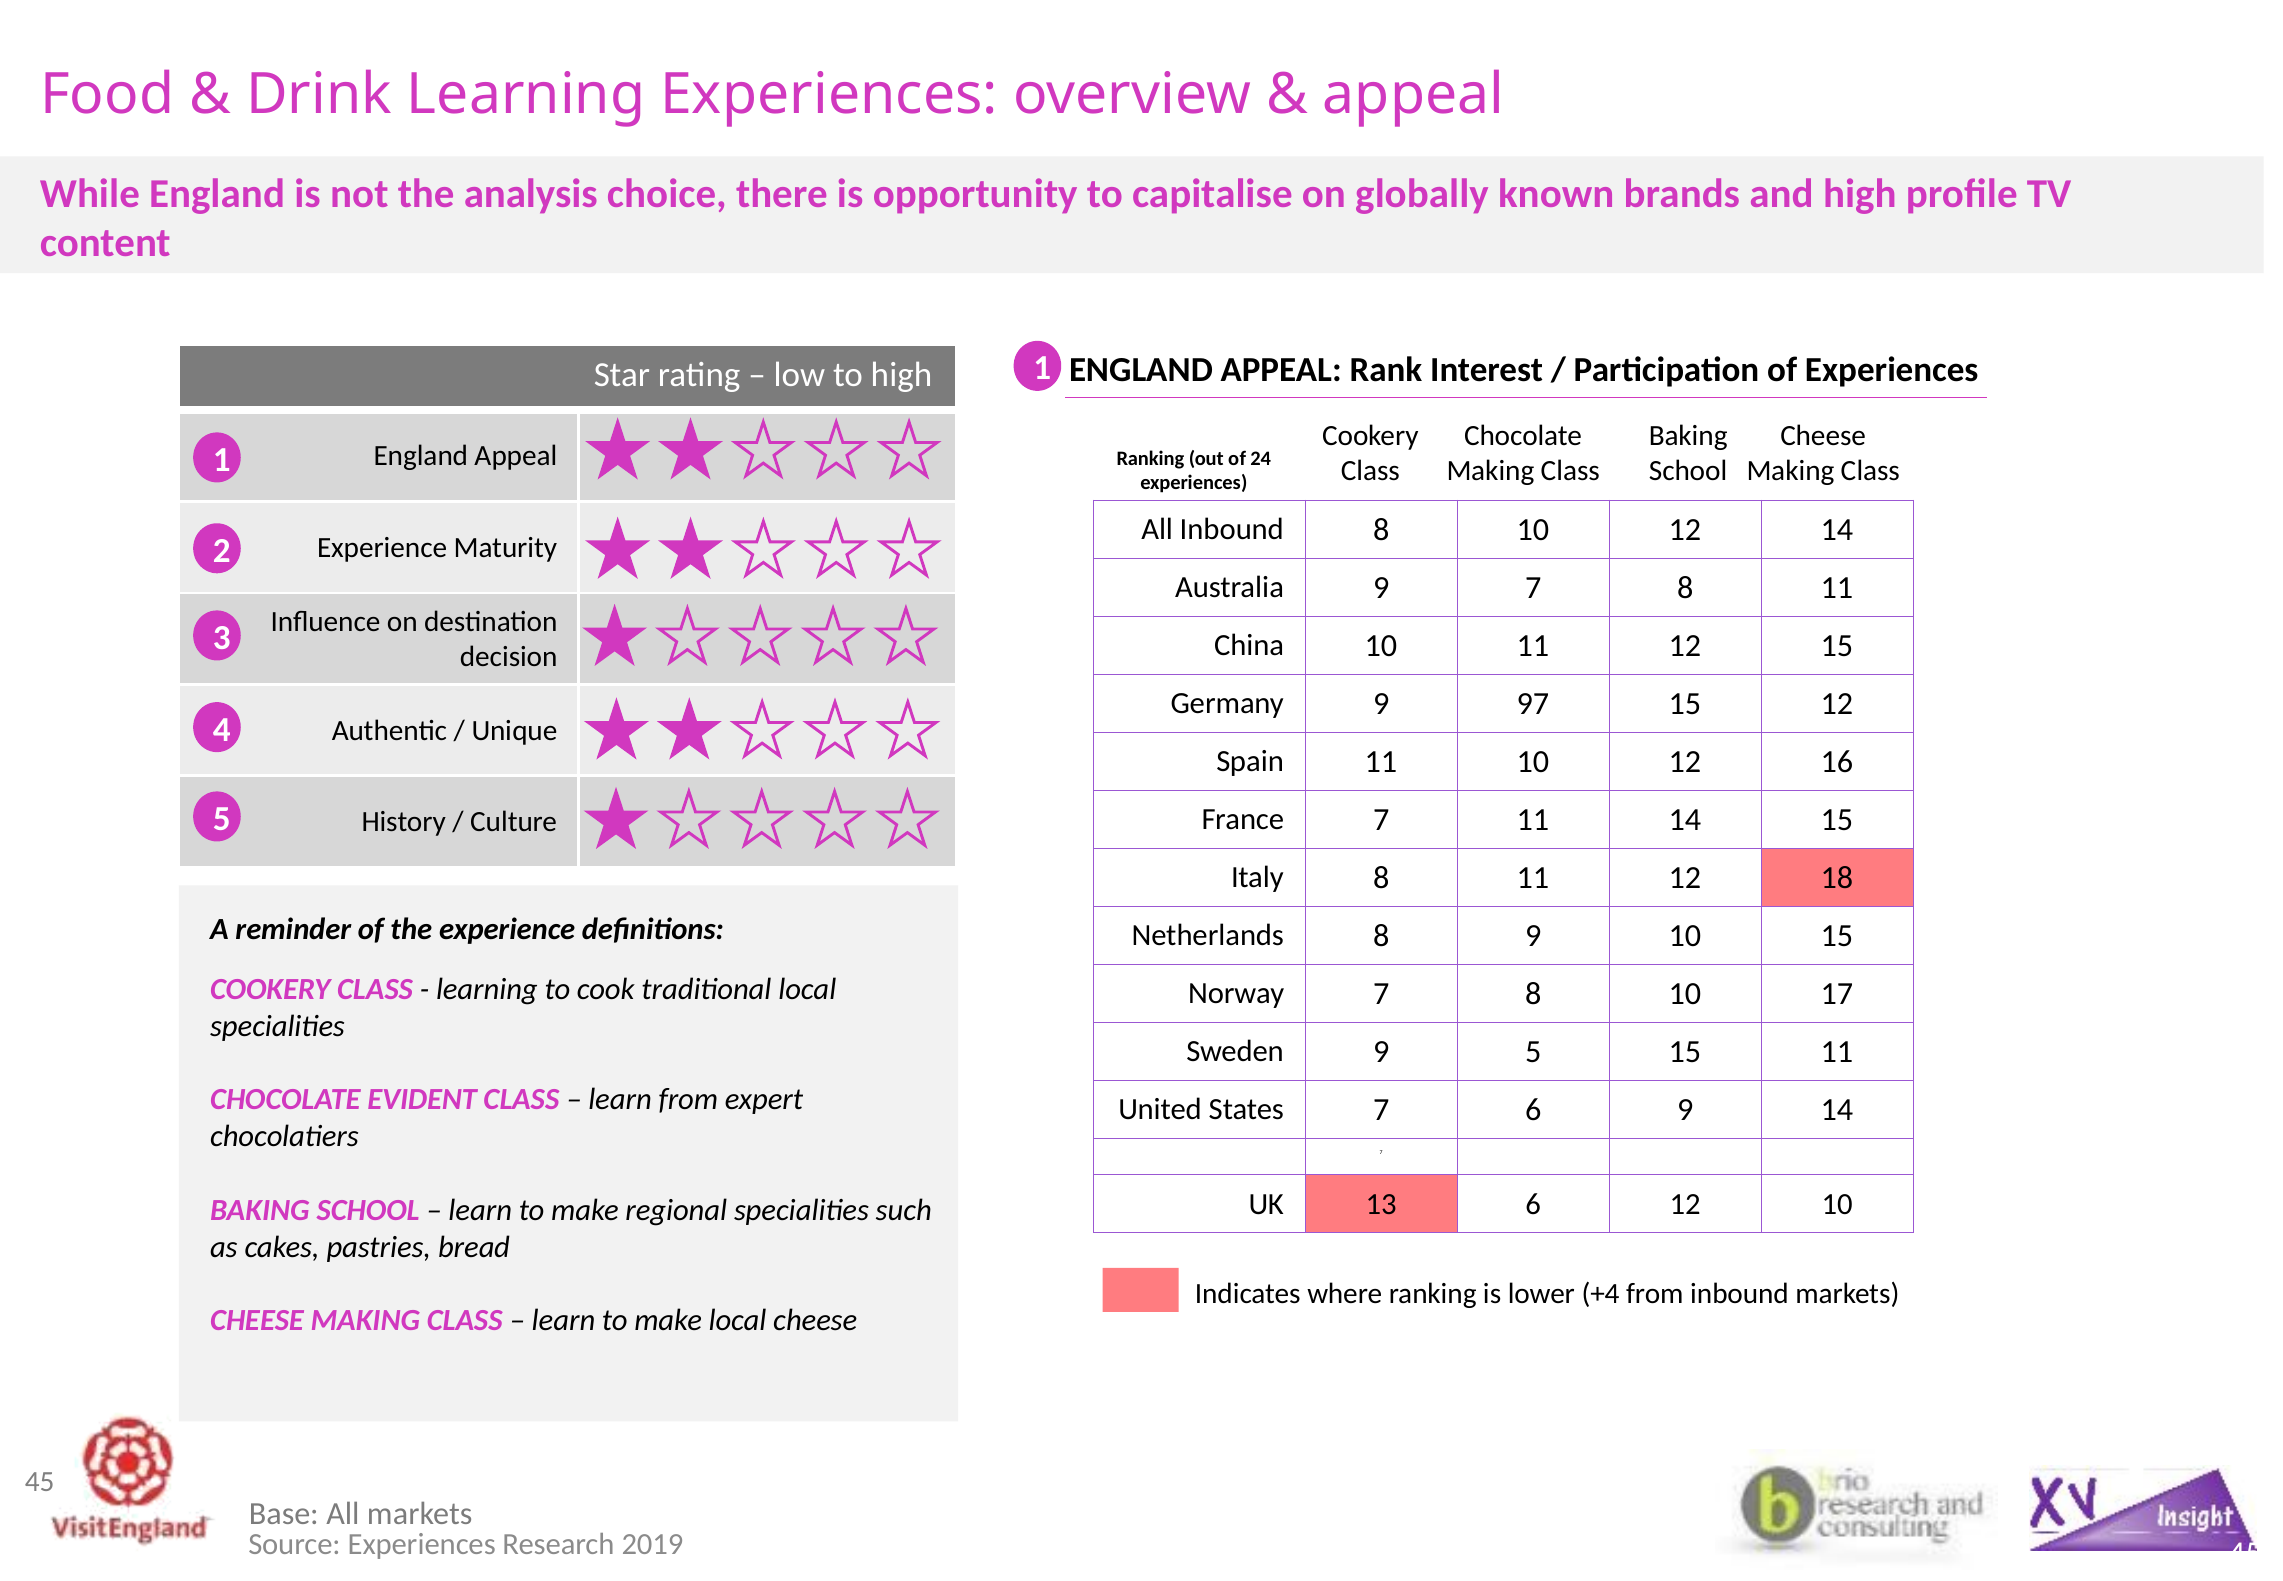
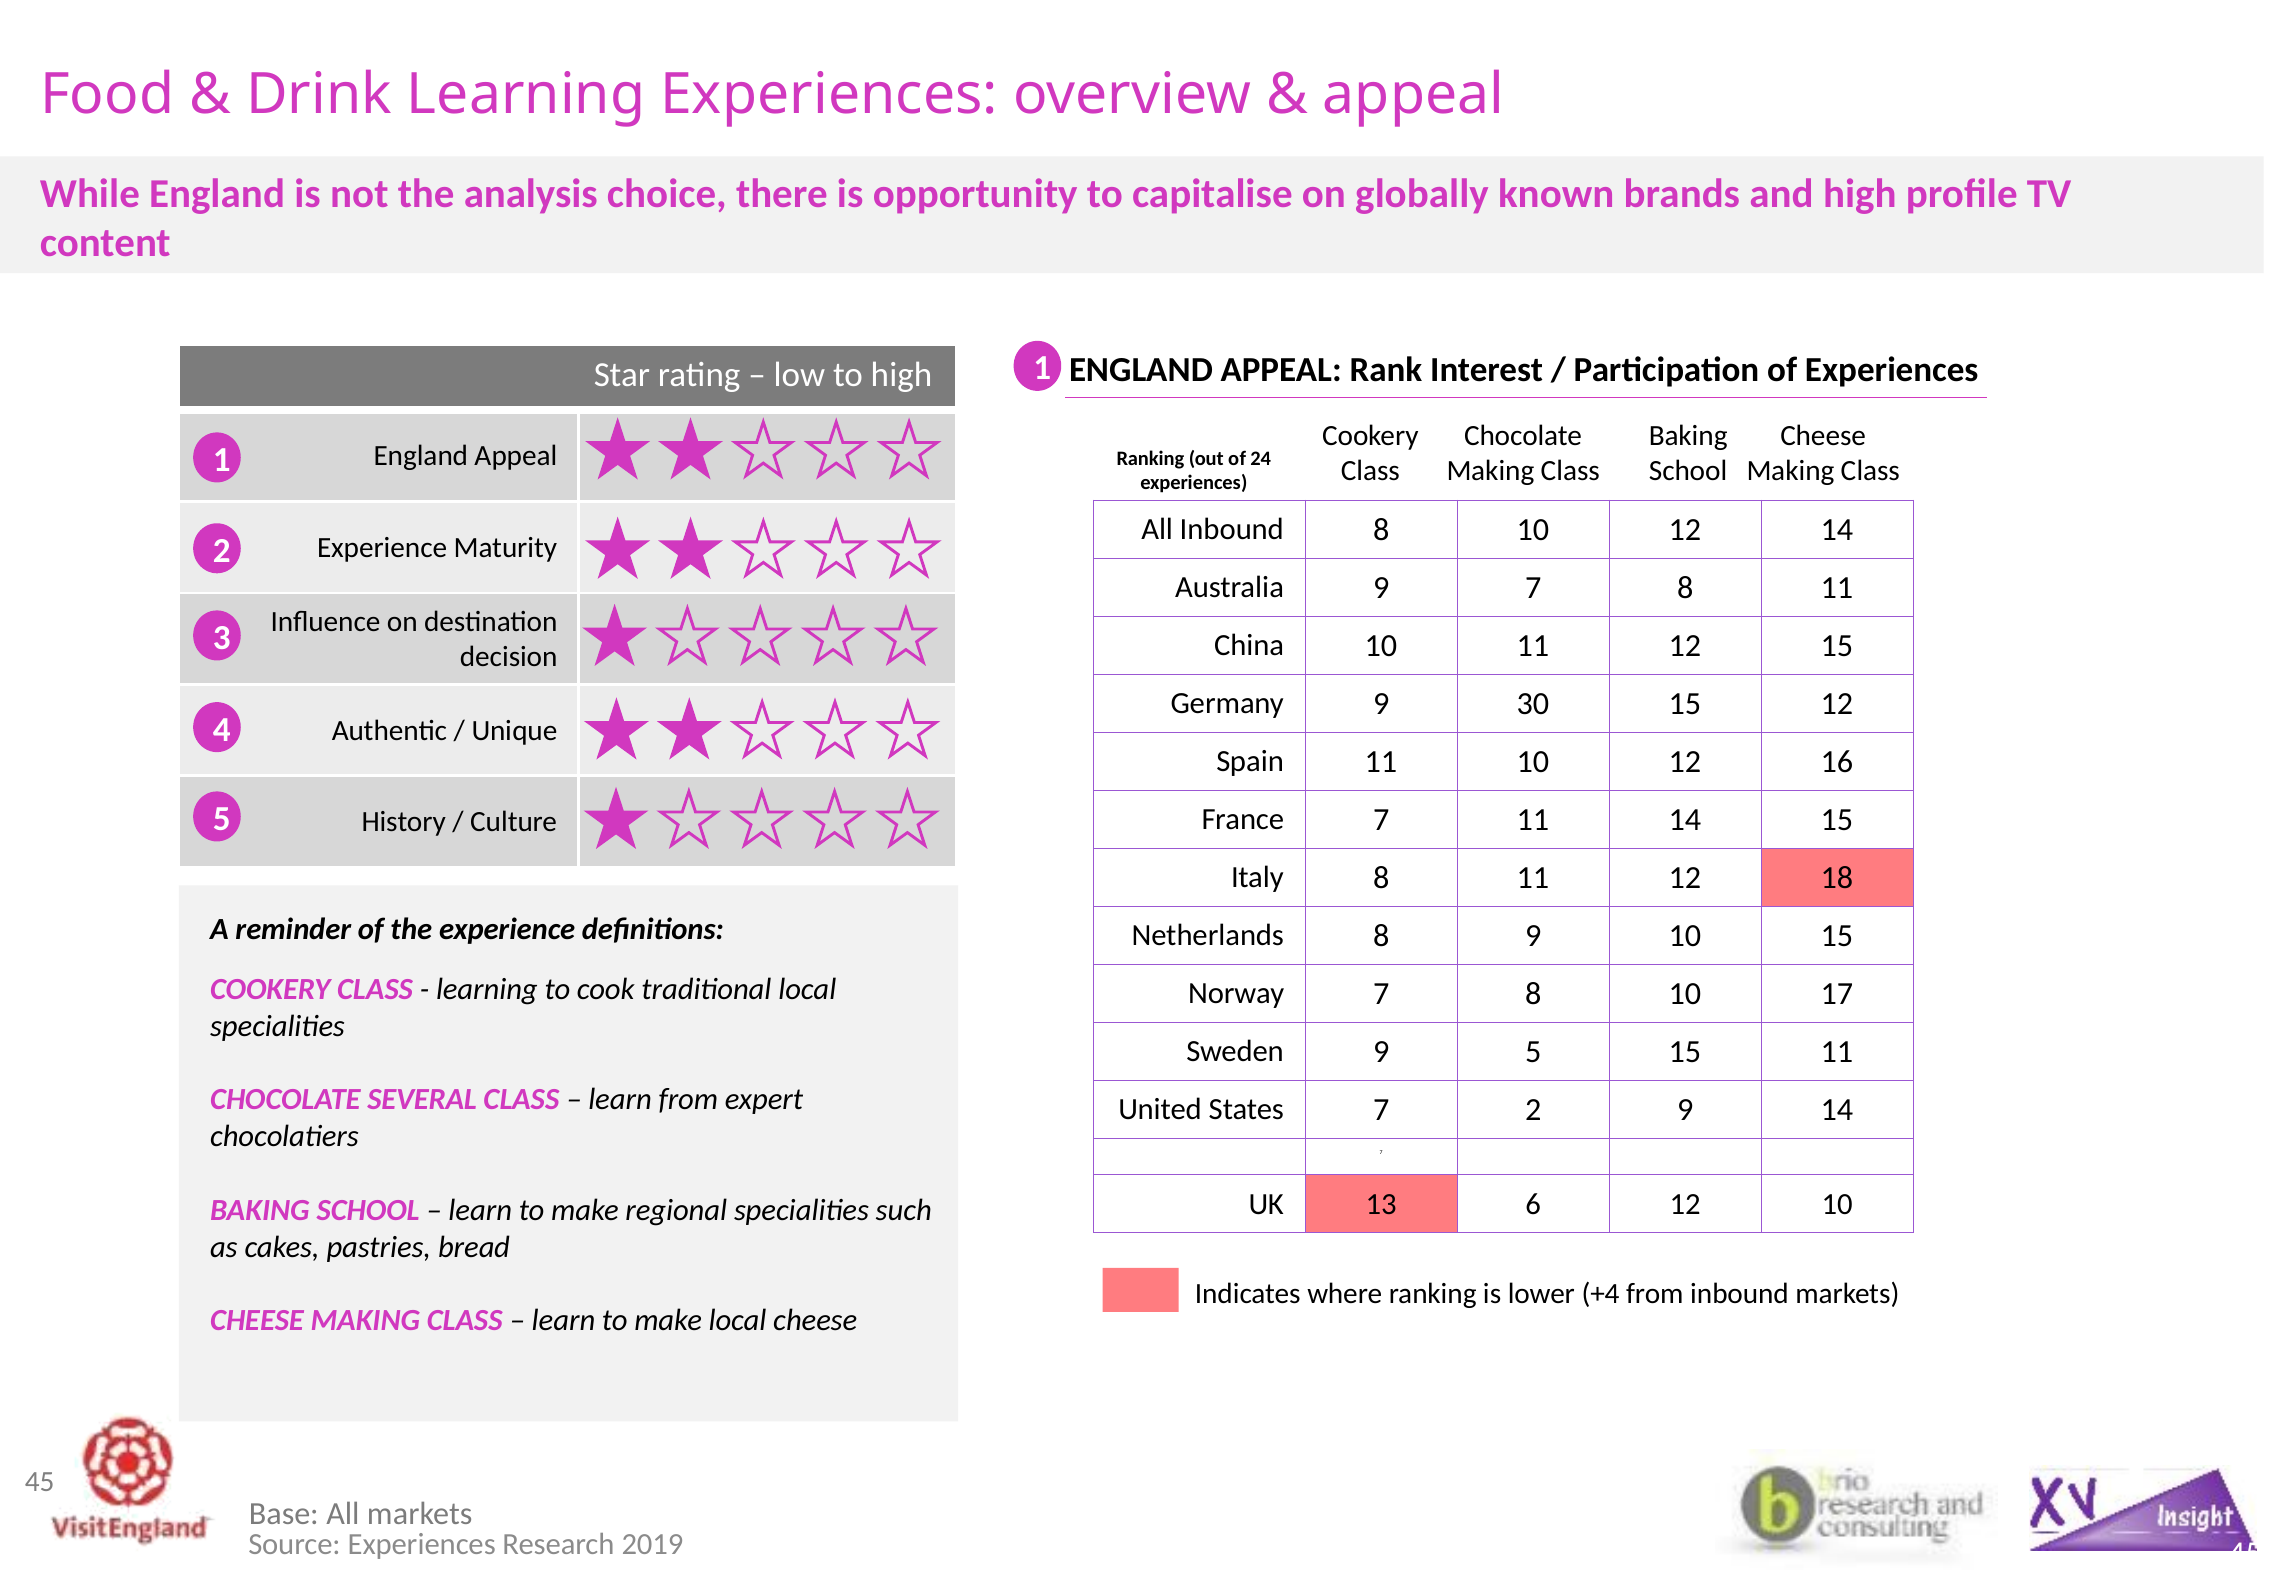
97: 97 -> 30
EVIDENT: EVIDENT -> SEVERAL
7 6: 6 -> 2
